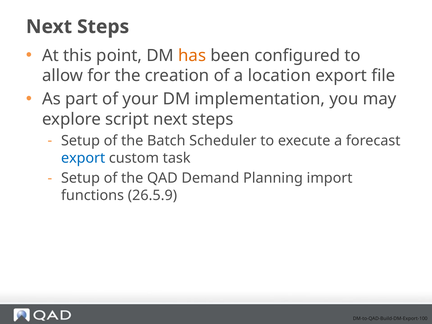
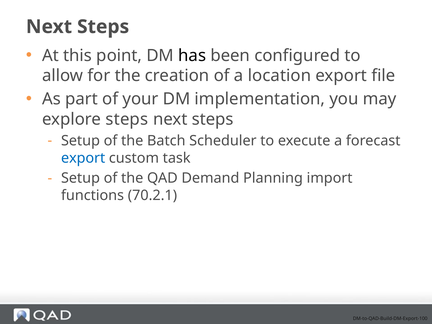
has colour: orange -> black
explore script: script -> steps
26.5.9: 26.5.9 -> 70.2.1
